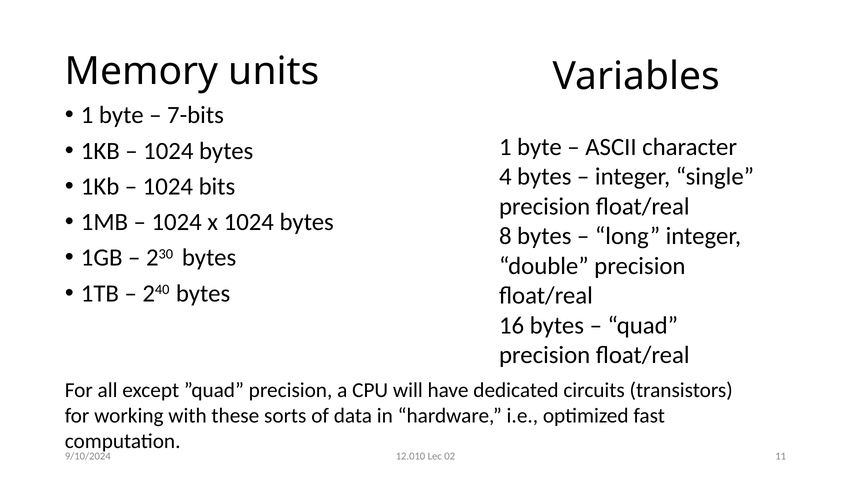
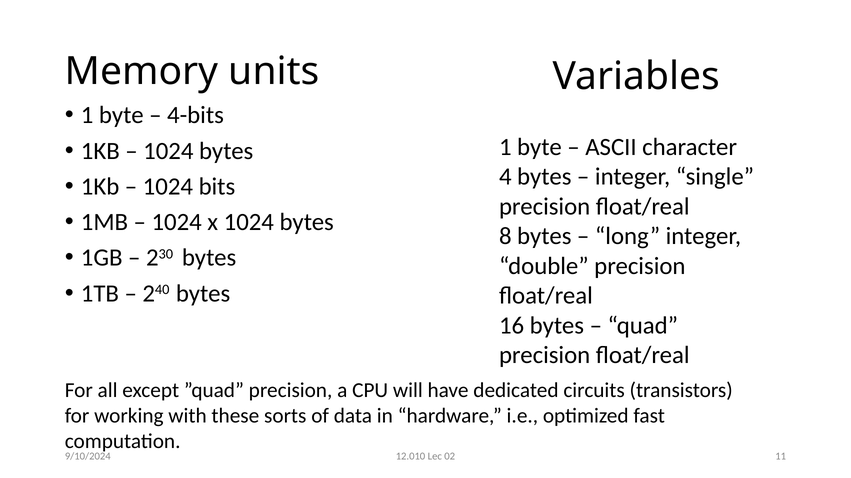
7-bits: 7-bits -> 4-bits
